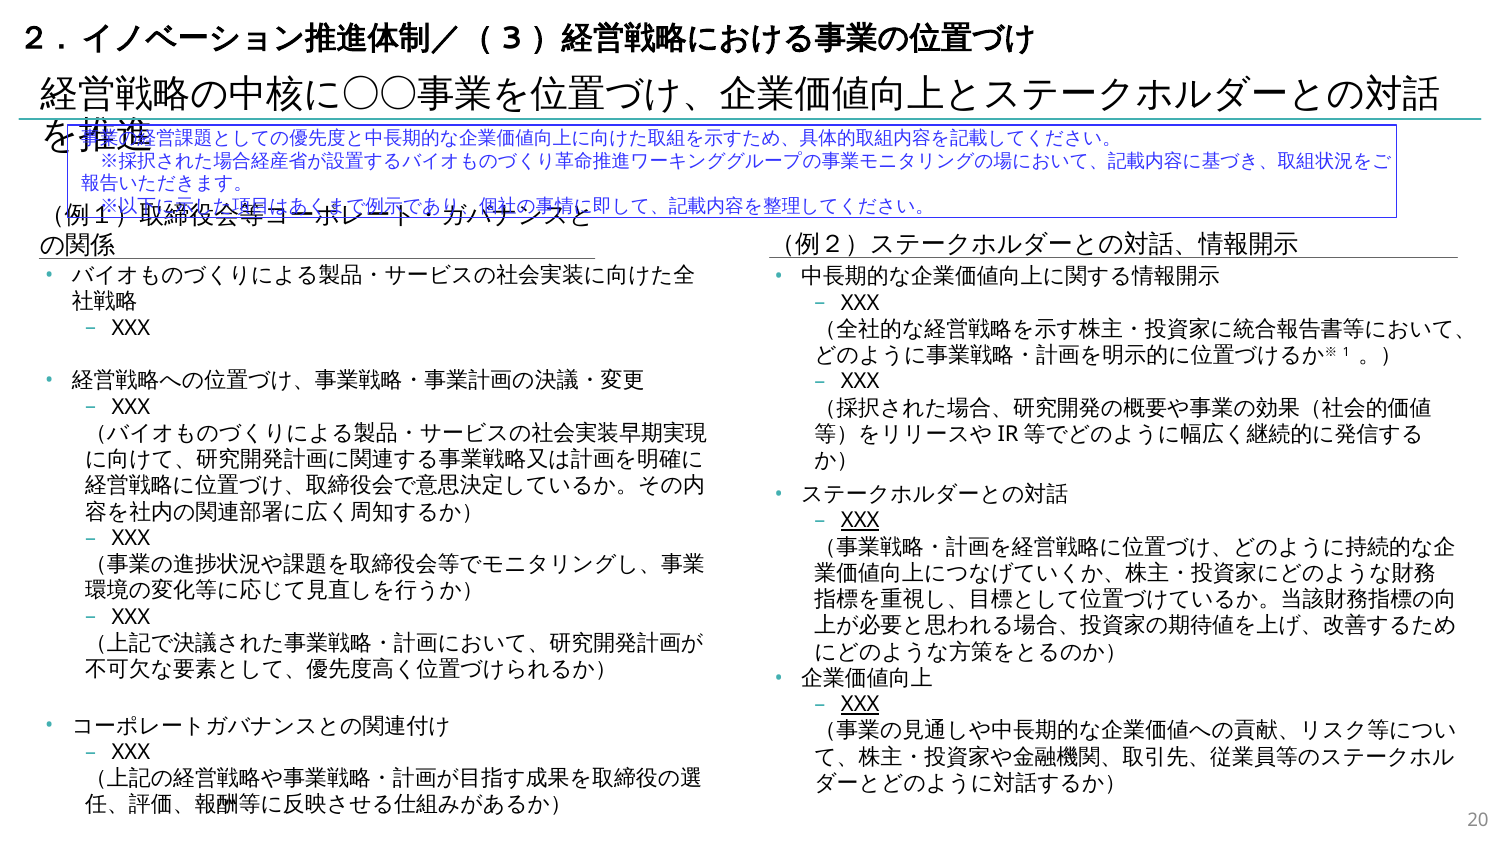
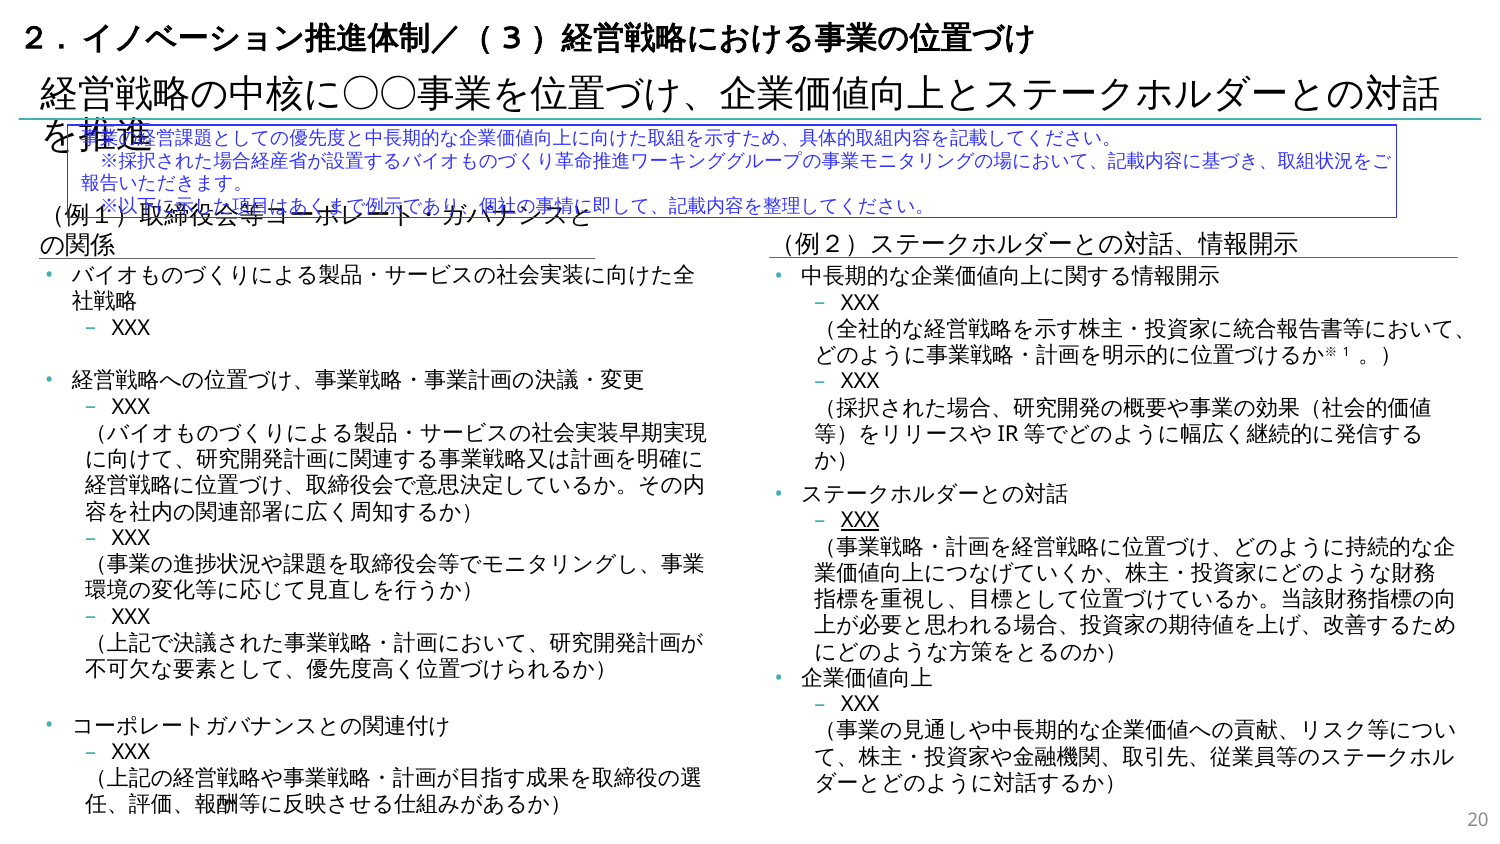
XXX at (860, 704) underline: present -> none
